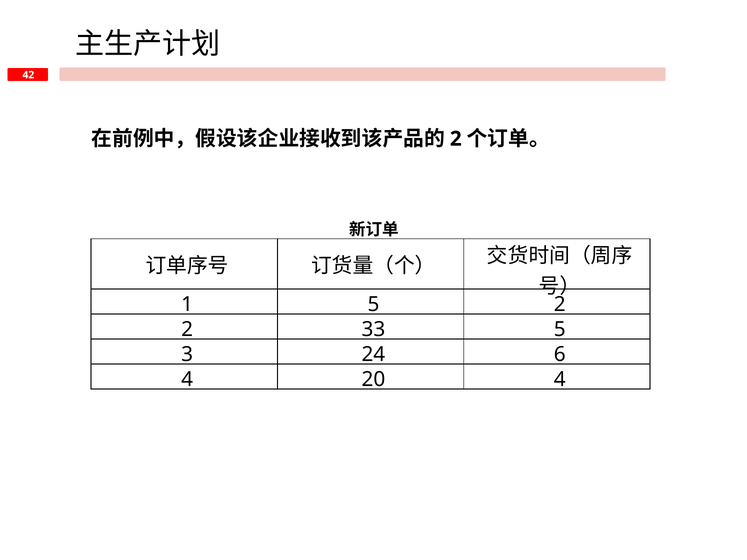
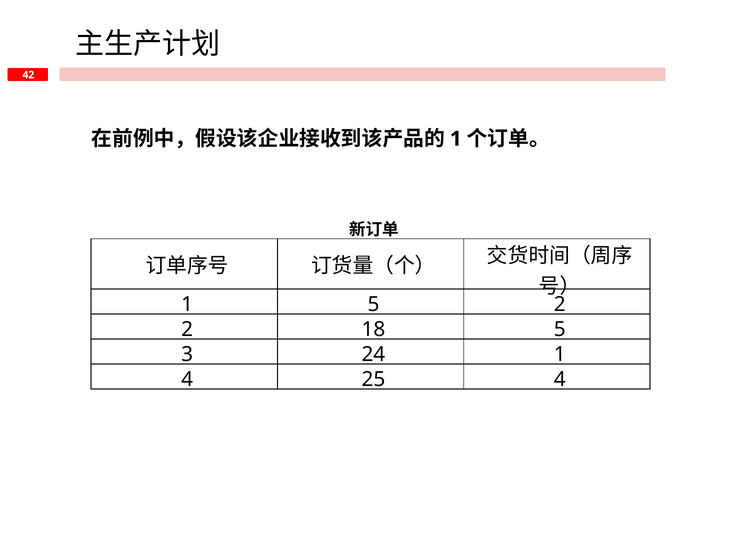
2 at (456, 139): 2 -> 1
33: 33 -> 18
24 6: 6 -> 1
20: 20 -> 25
